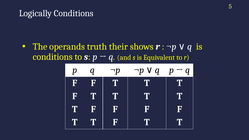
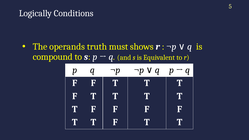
their: their -> must
conditions at (53, 57): conditions -> compound
